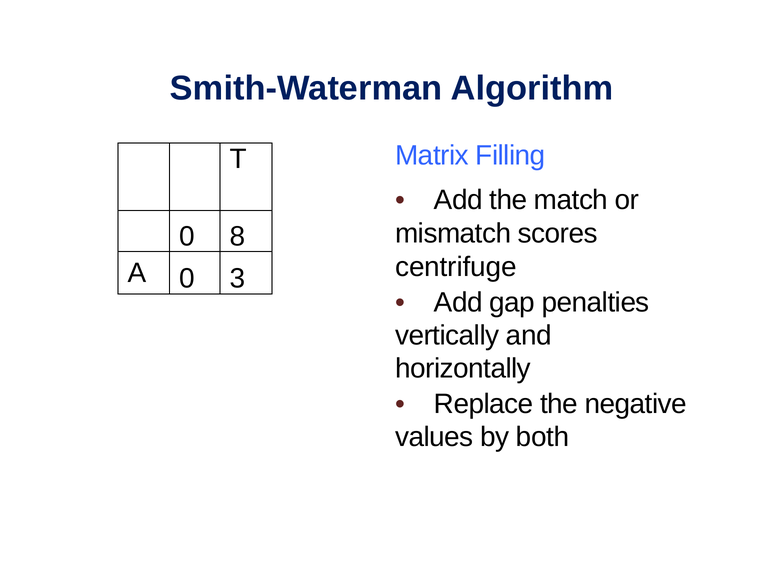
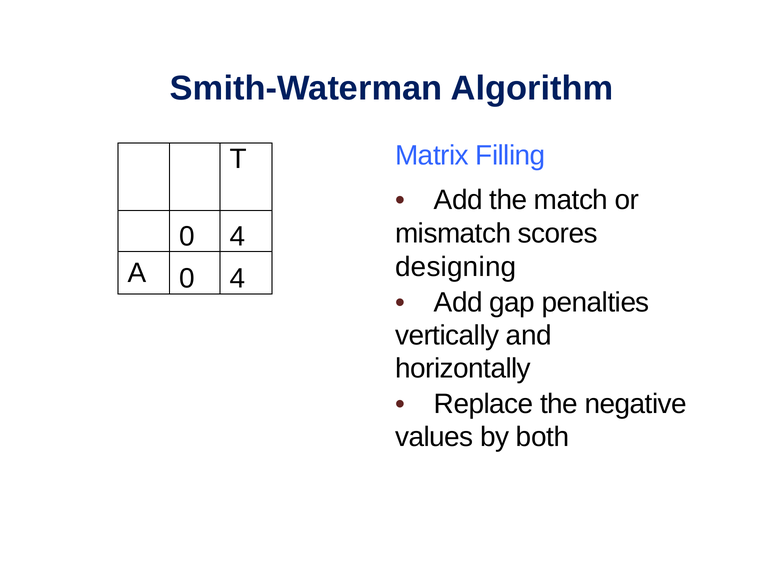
8 at (238, 236): 8 -> 4
centrifuge: centrifuge -> designing
A 0 3: 3 -> 4
